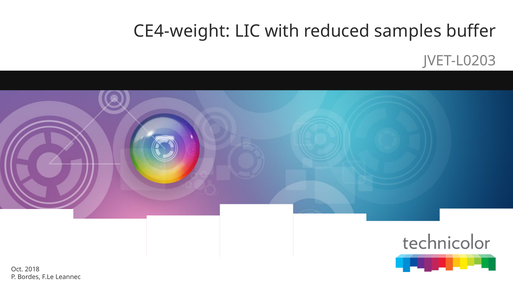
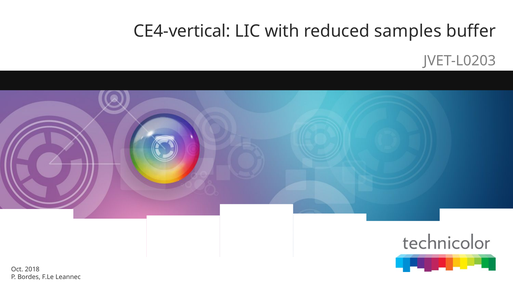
CE4-weight: CE4-weight -> CE4-vertical
